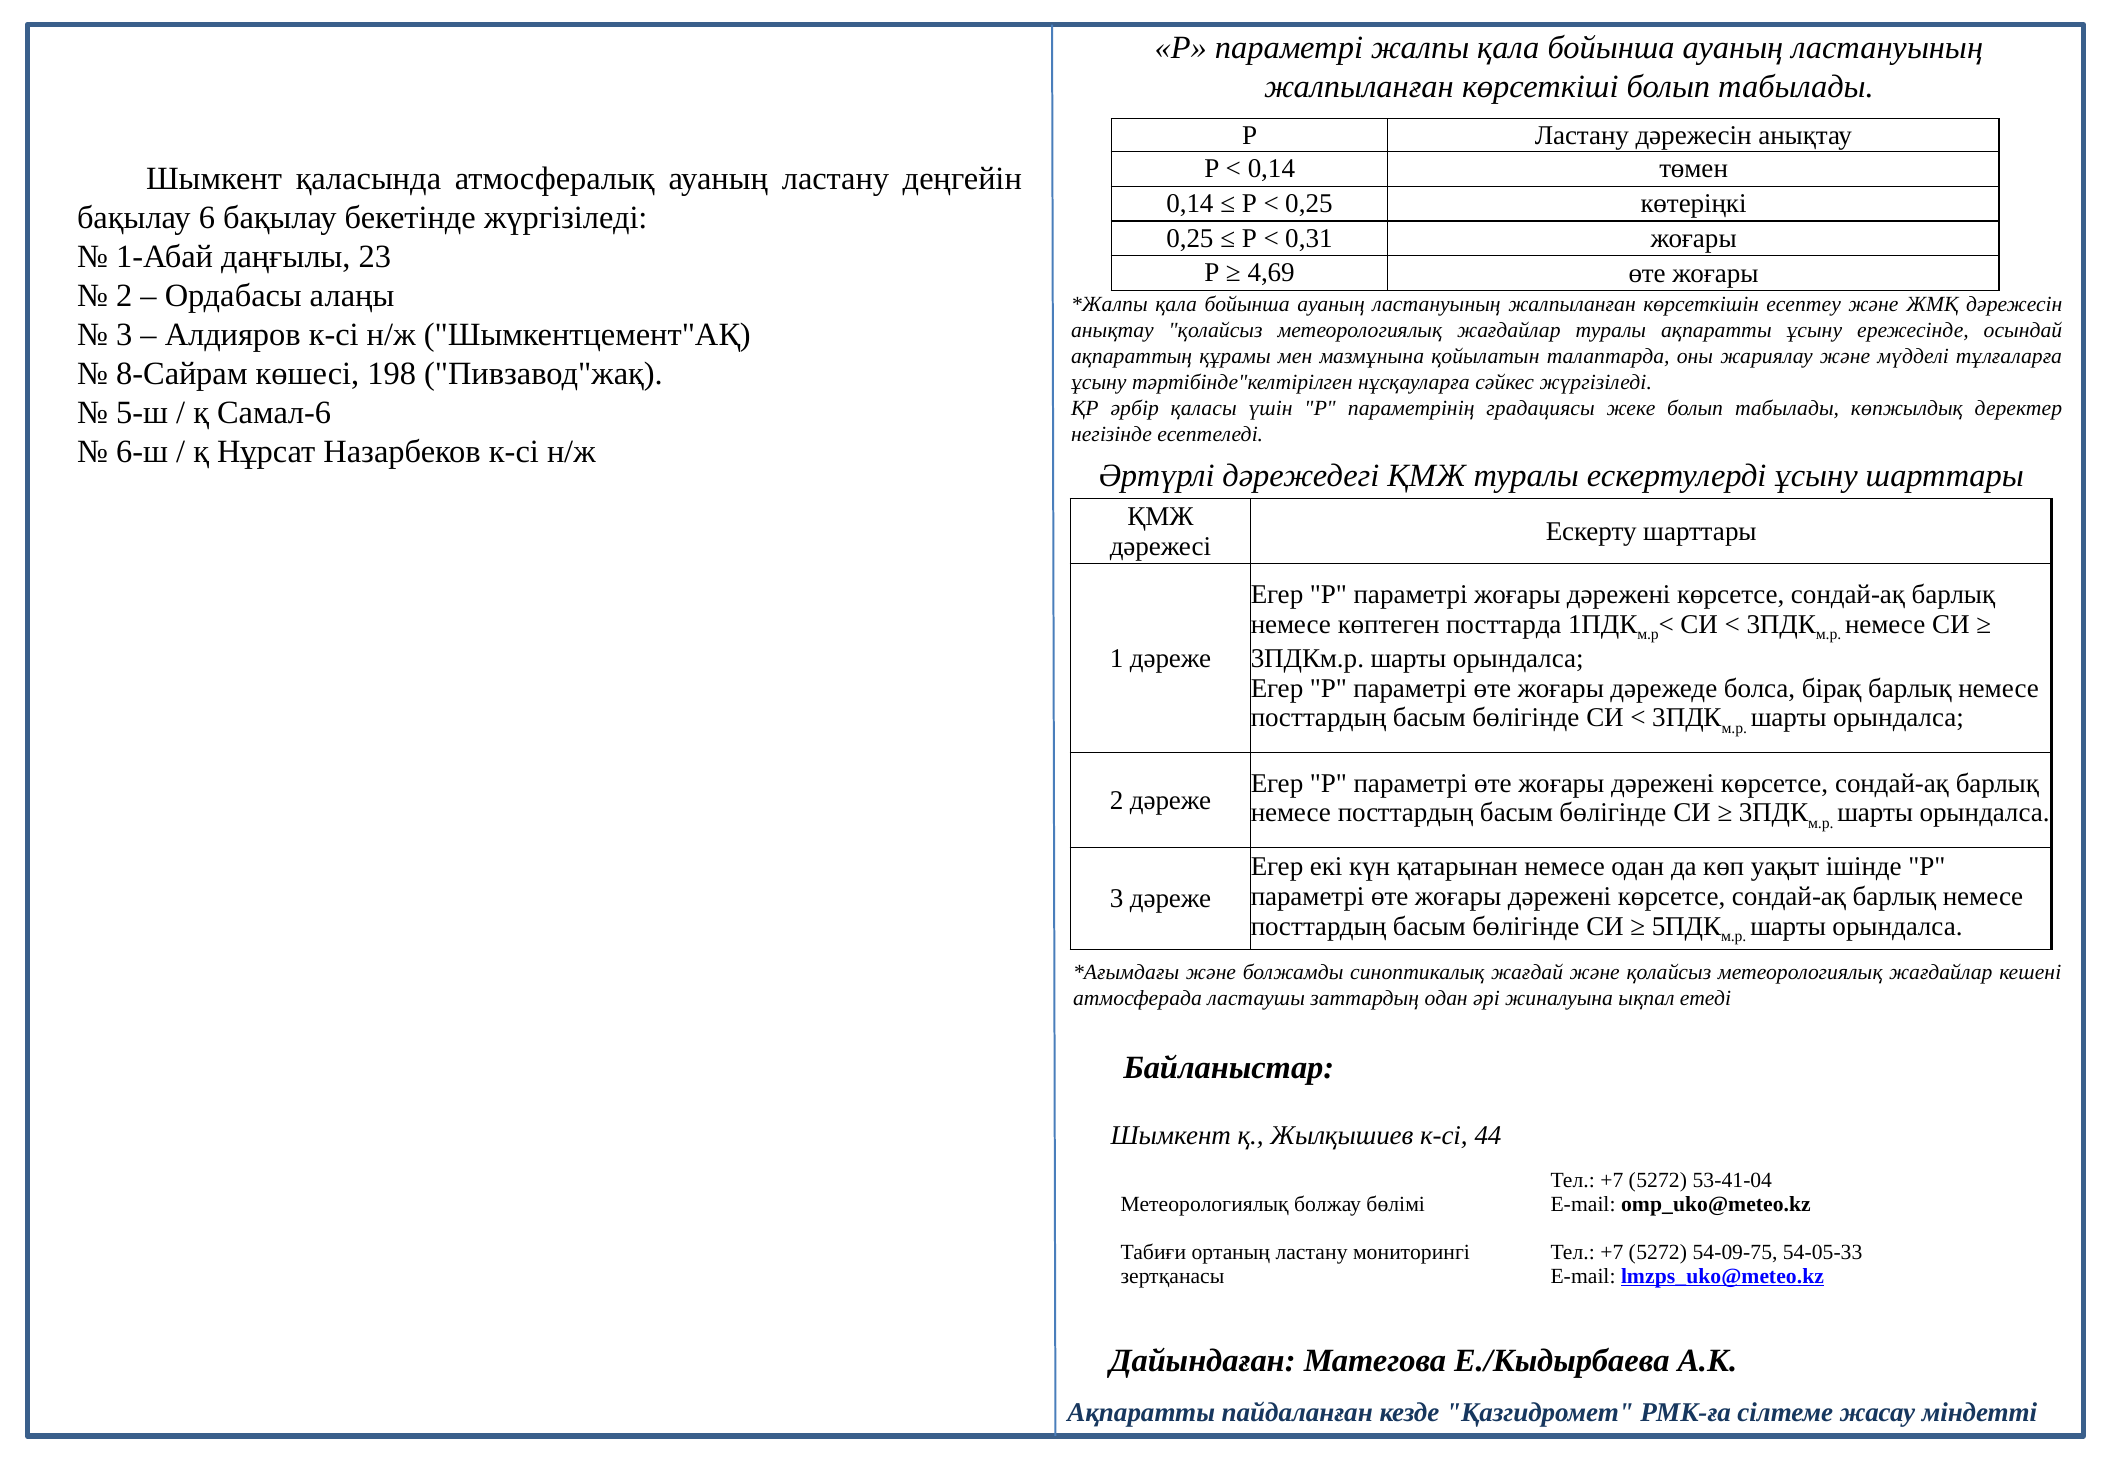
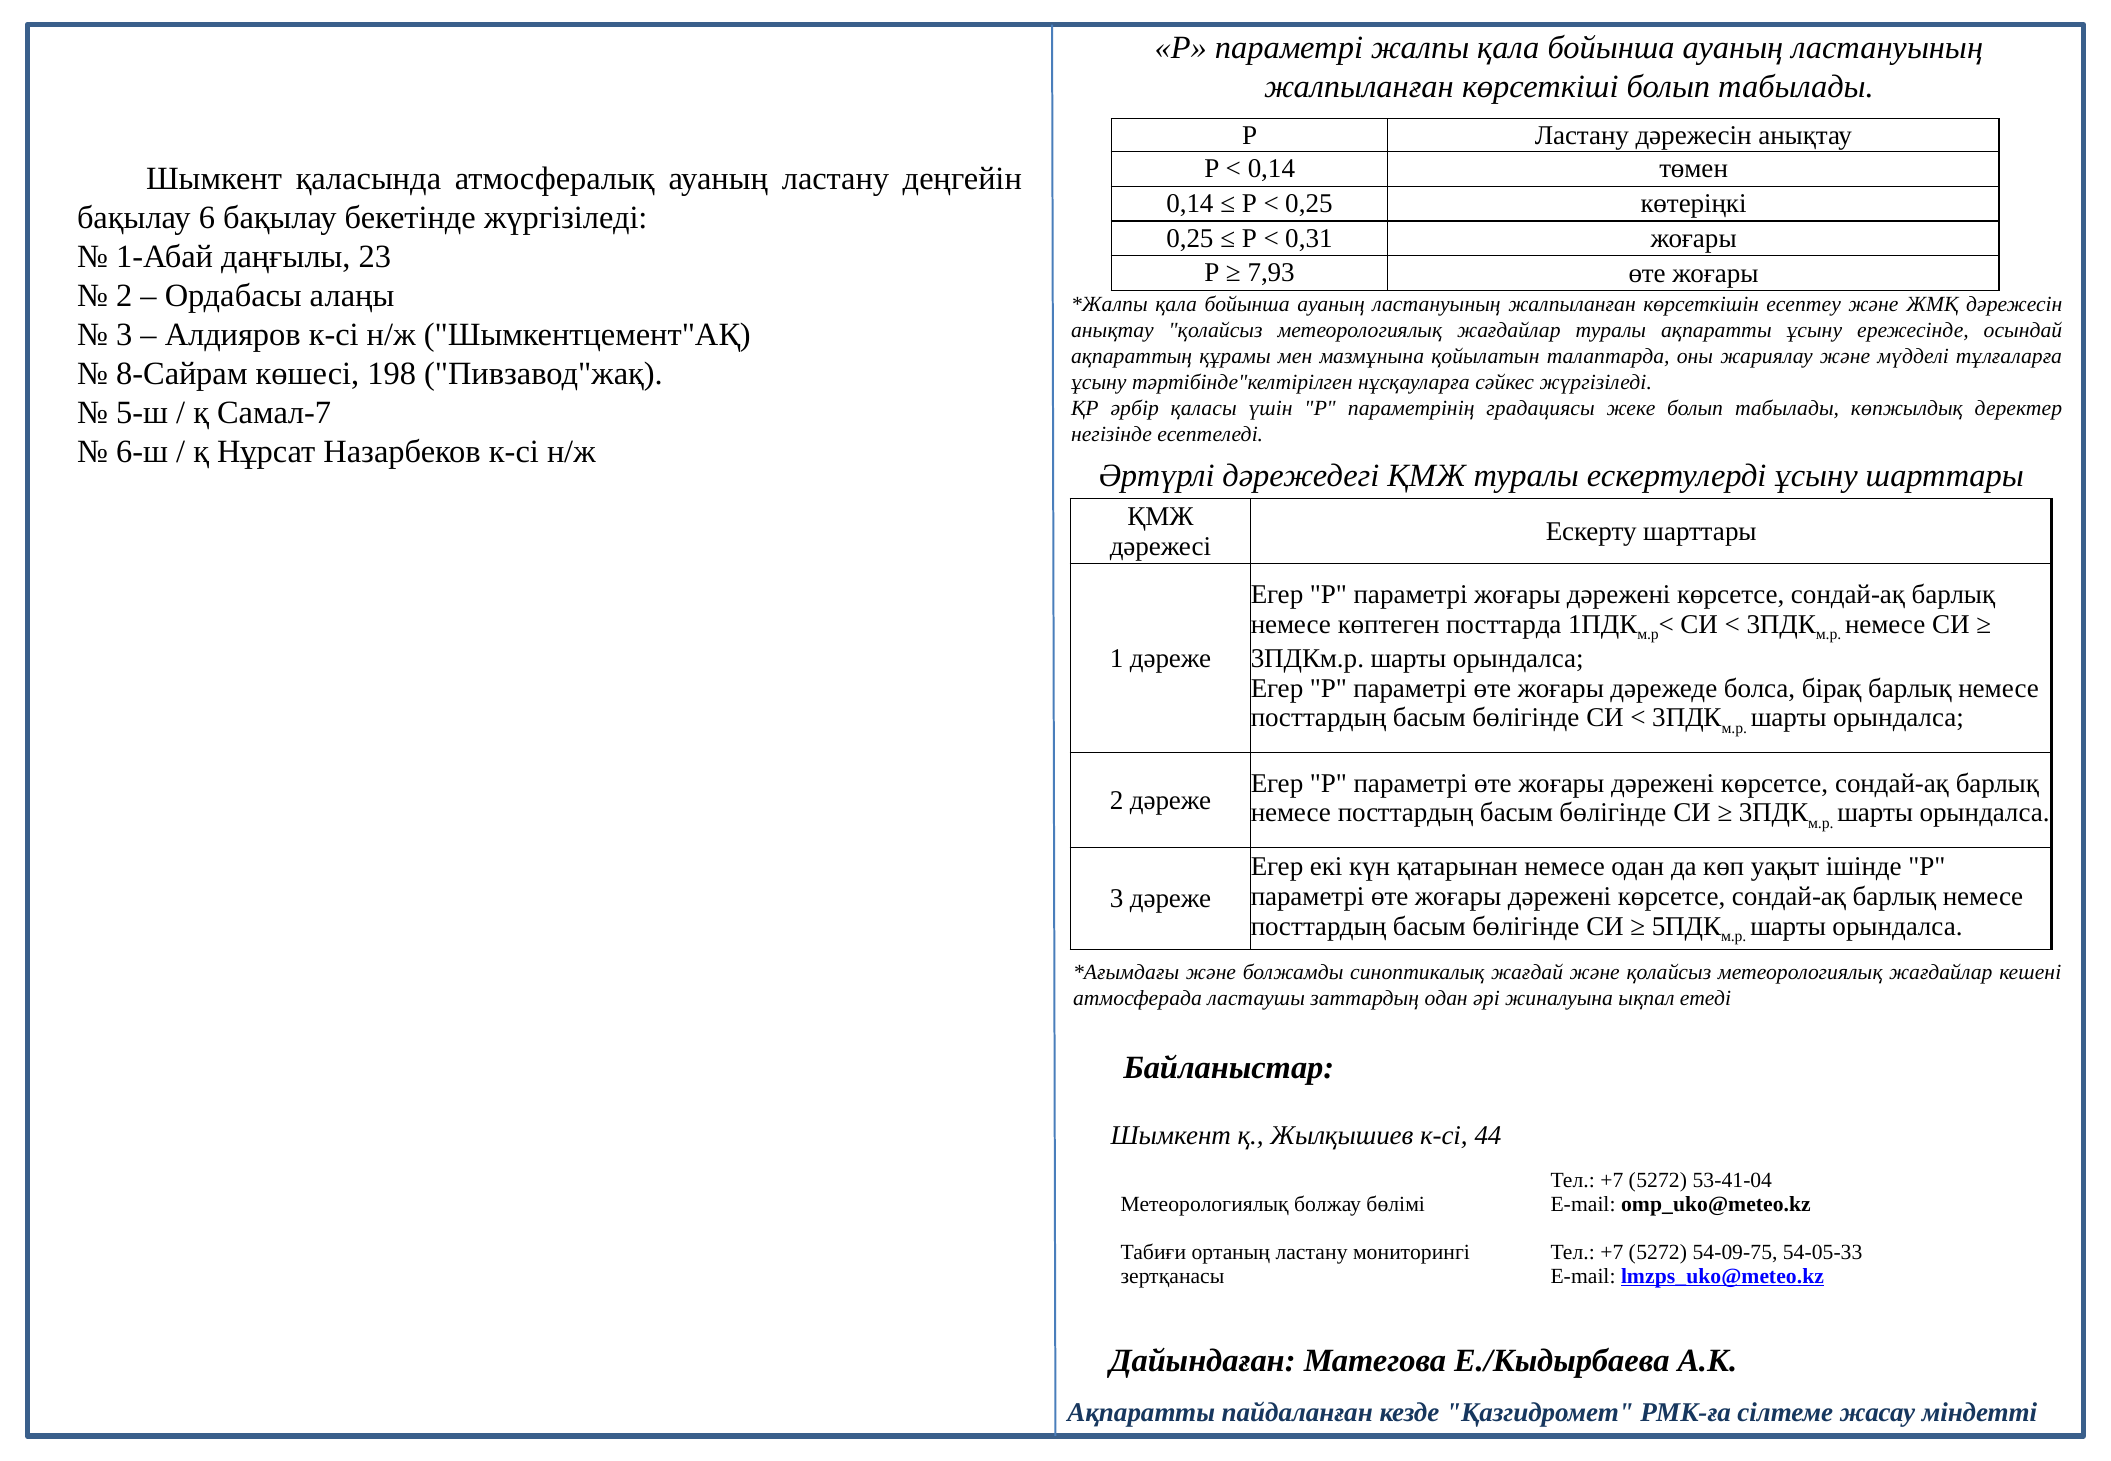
4,69: 4,69 -> 7,93
Самал-6: Самал-6 -> Самал-7
